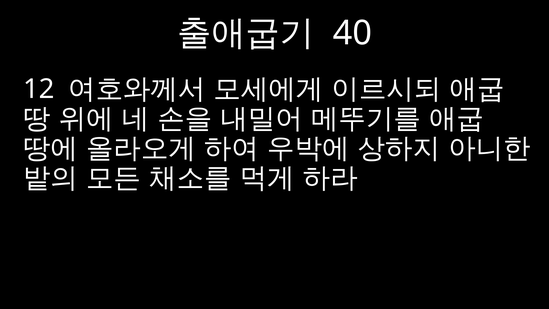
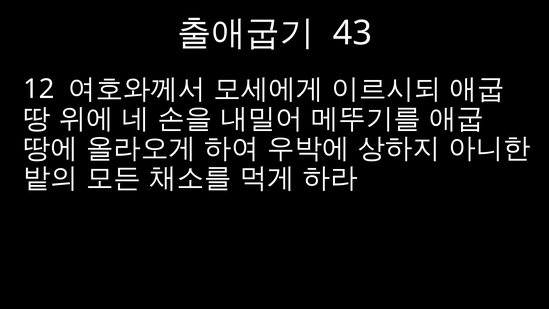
40: 40 -> 43
